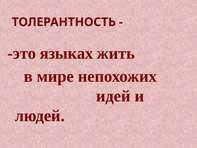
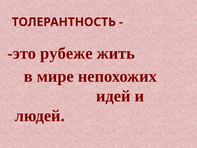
языках: языках -> рубеже
